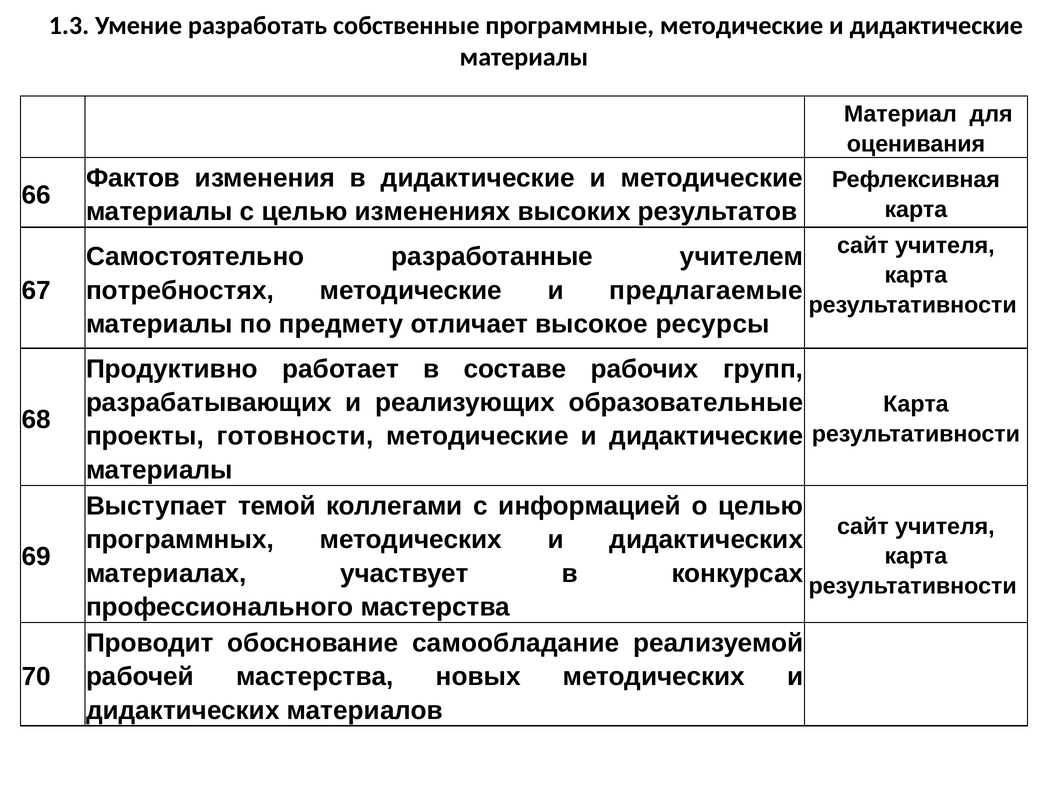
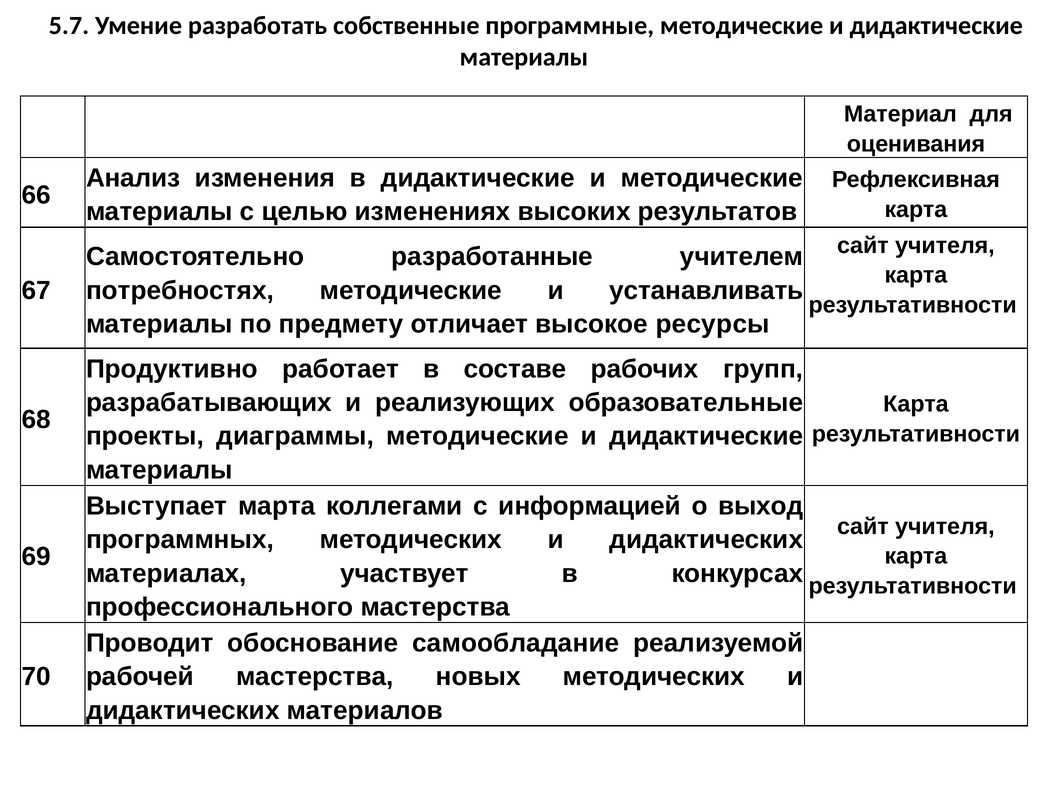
1.3: 1.3 -> 5.7
Фактов: Фактов -> Анализ
предлагаемые: предлагаемые -> устанавливать
готовности: готовности -> диаграммы
темой: темой -> марта
о целью: целью -> выход
